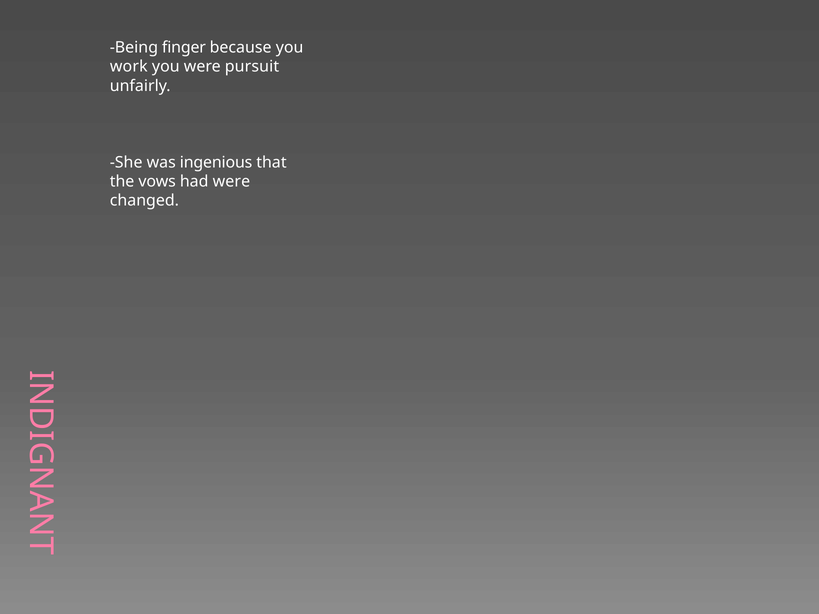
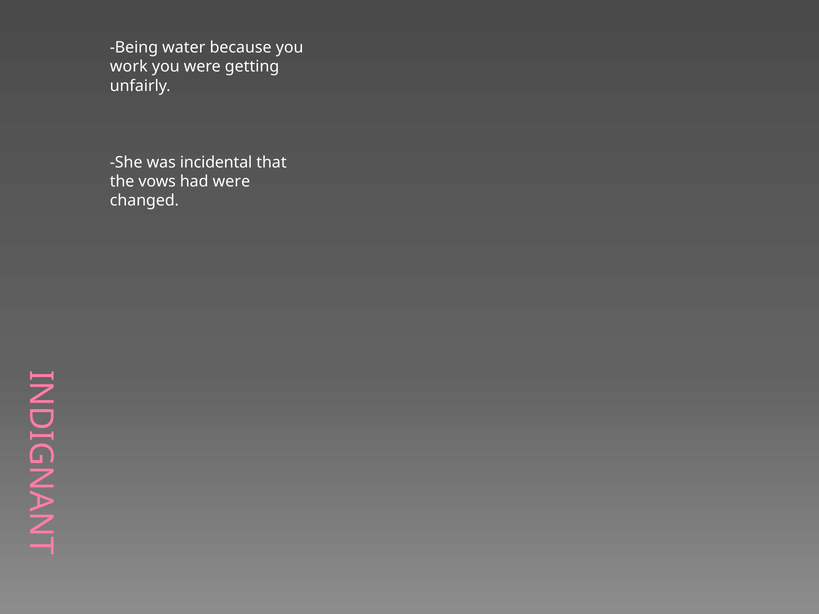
finger: finger -> water
pursuit: pursuit -> getting
ingenious: ingenious -> incidental
